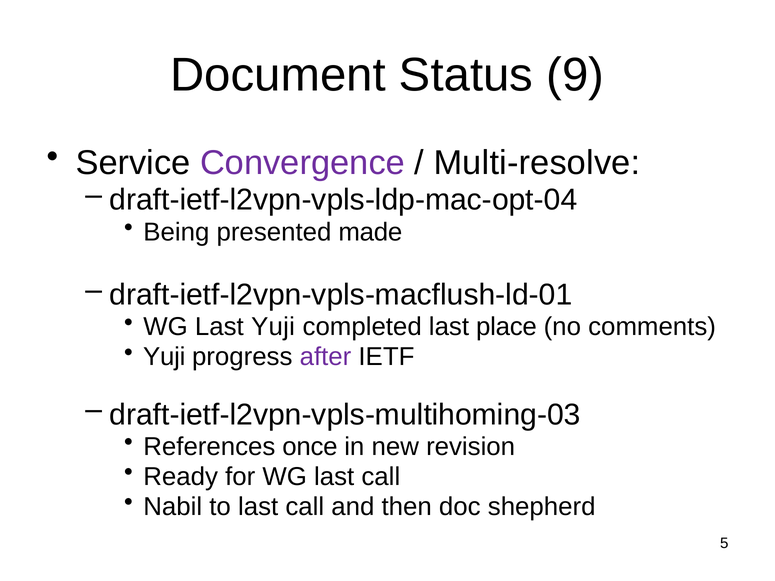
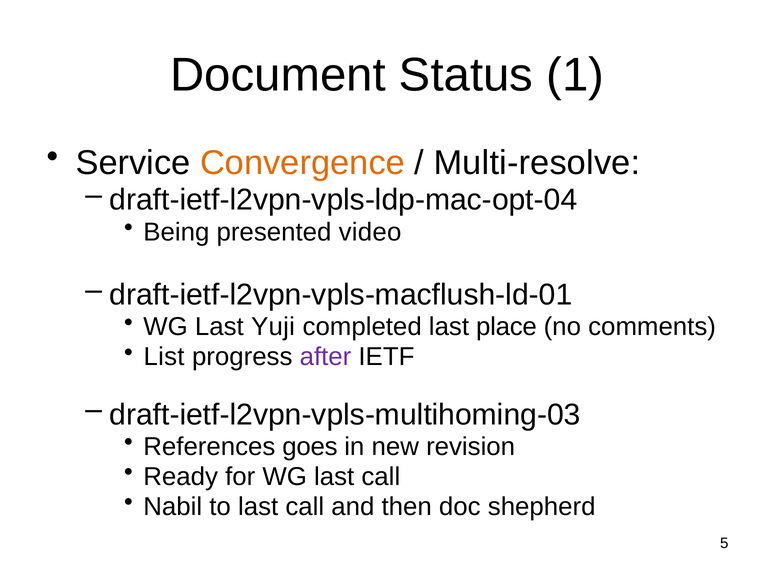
9: 9 -> 1
Convergence colour: purple -> orange
made: made -> video
Yuji at (164, 357): Yuji -> List
once: once -> goes
